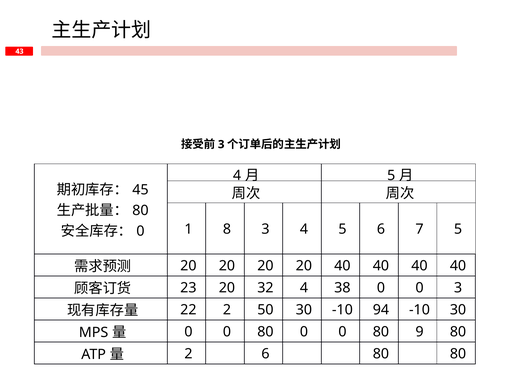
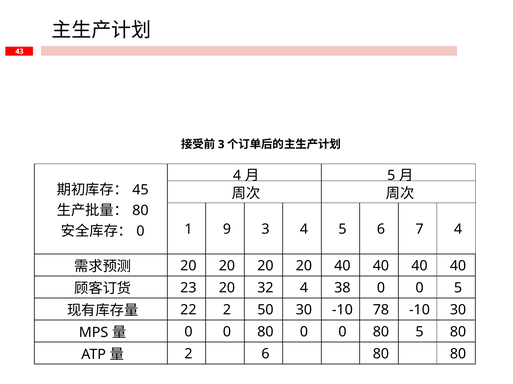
8: 8 -> 9
7 5: 5 -> 4
0 3: 3 -> 5
94: 94 -> 78
80 9: 9 -> 5
